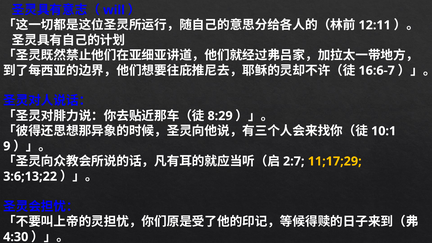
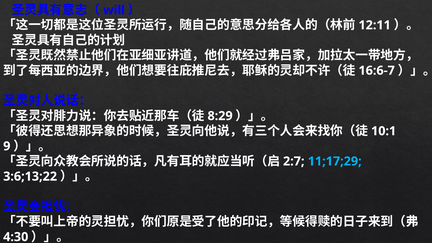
11;17;29 colour: yellow -> light blue
